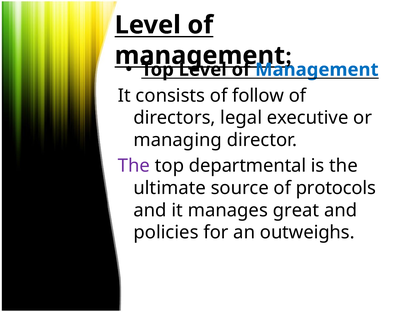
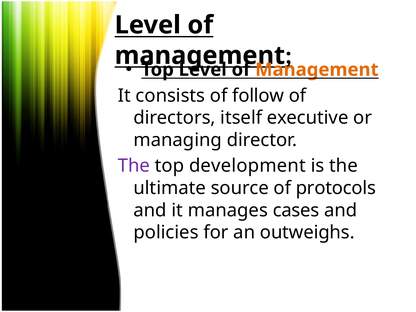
Management at (317, 70) colour: blue -> orange
legal: legal -> itself
departmental: departmental -> development
great: great -> cases
